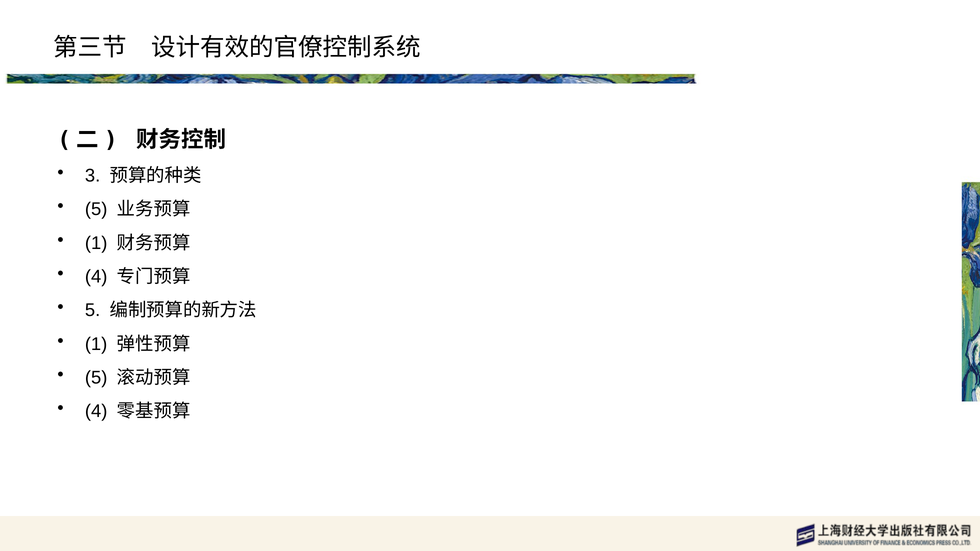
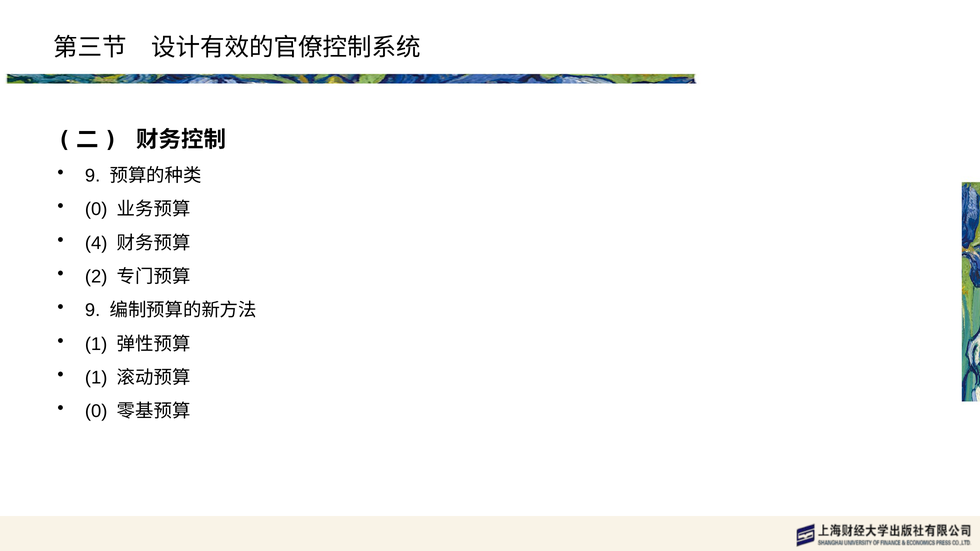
3 at (93, 176): 3 -> 9
5 at (96, 209): 5 -> 0
1 at (96, 243): 1 -> 4
4 at (96, 277): 4 -> 2
5 at (93, 310): 5 -> 9
5 at (96, 378): 5 -> 1
4 at (96, 411): 4 -> 0
